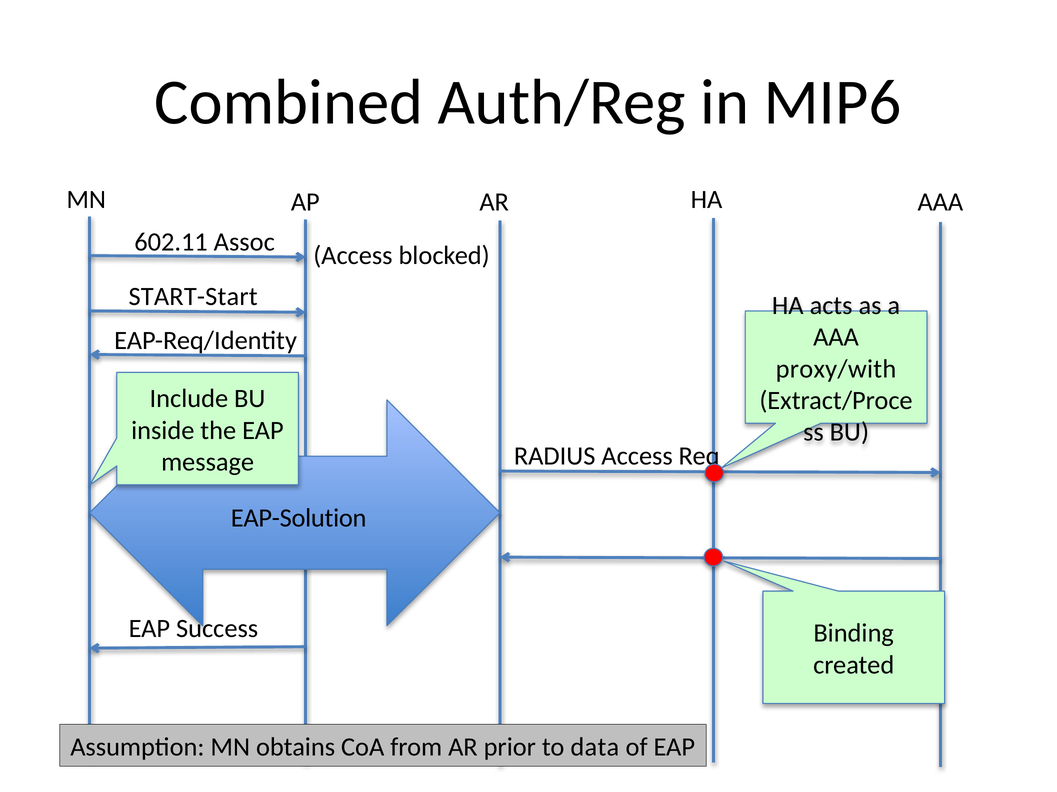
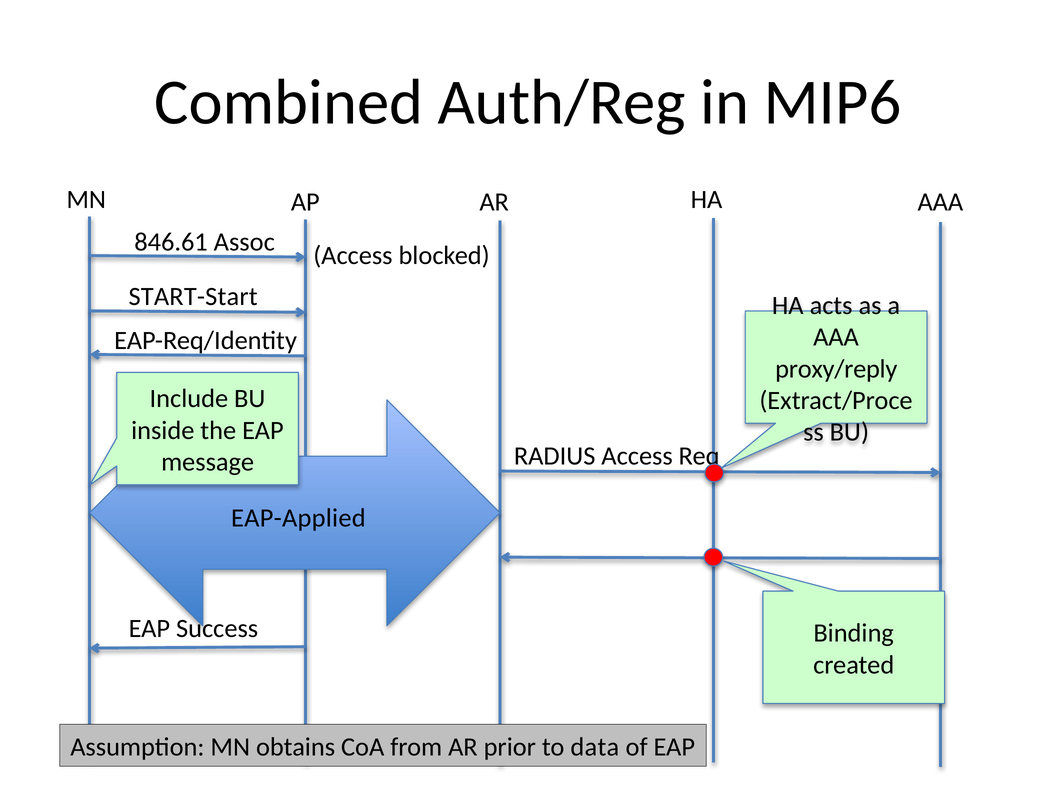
602.11: 602.11 -> 846.61
proxy/with: proxy/with -> proxy/reply
EAP-Solution: EAP-Solution -> EAP-Applied
